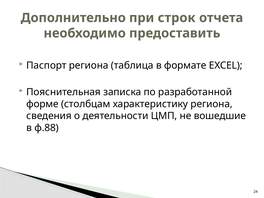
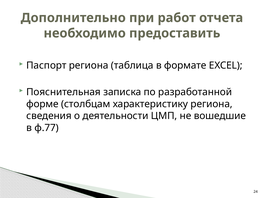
строк: строк -> работ
ф.88: ф.88 -> ф.77
